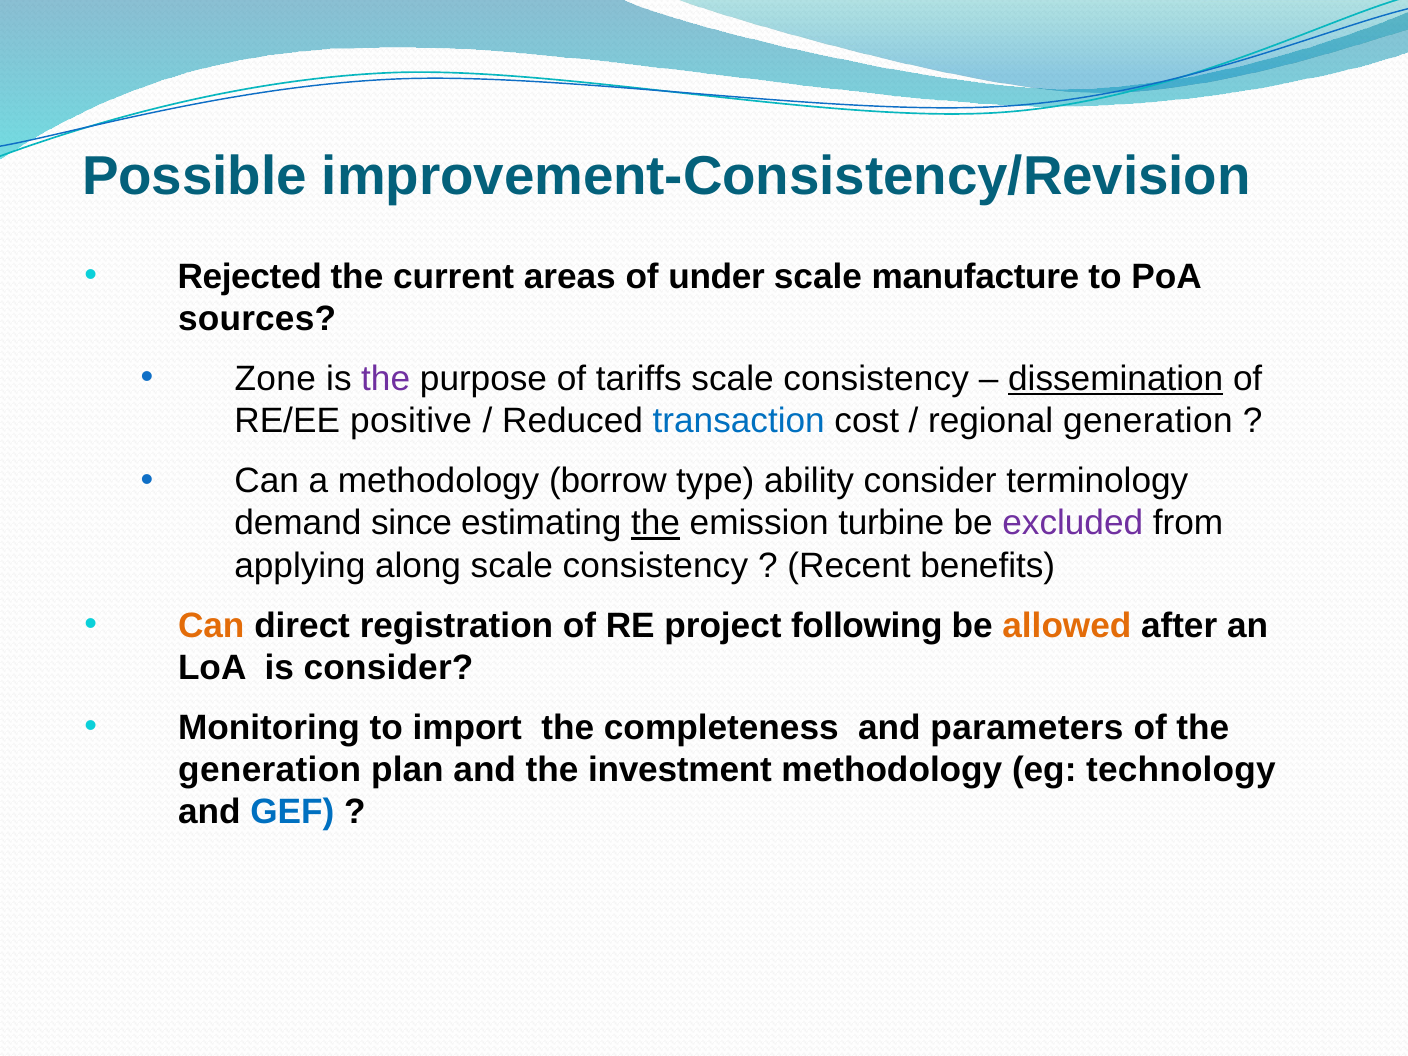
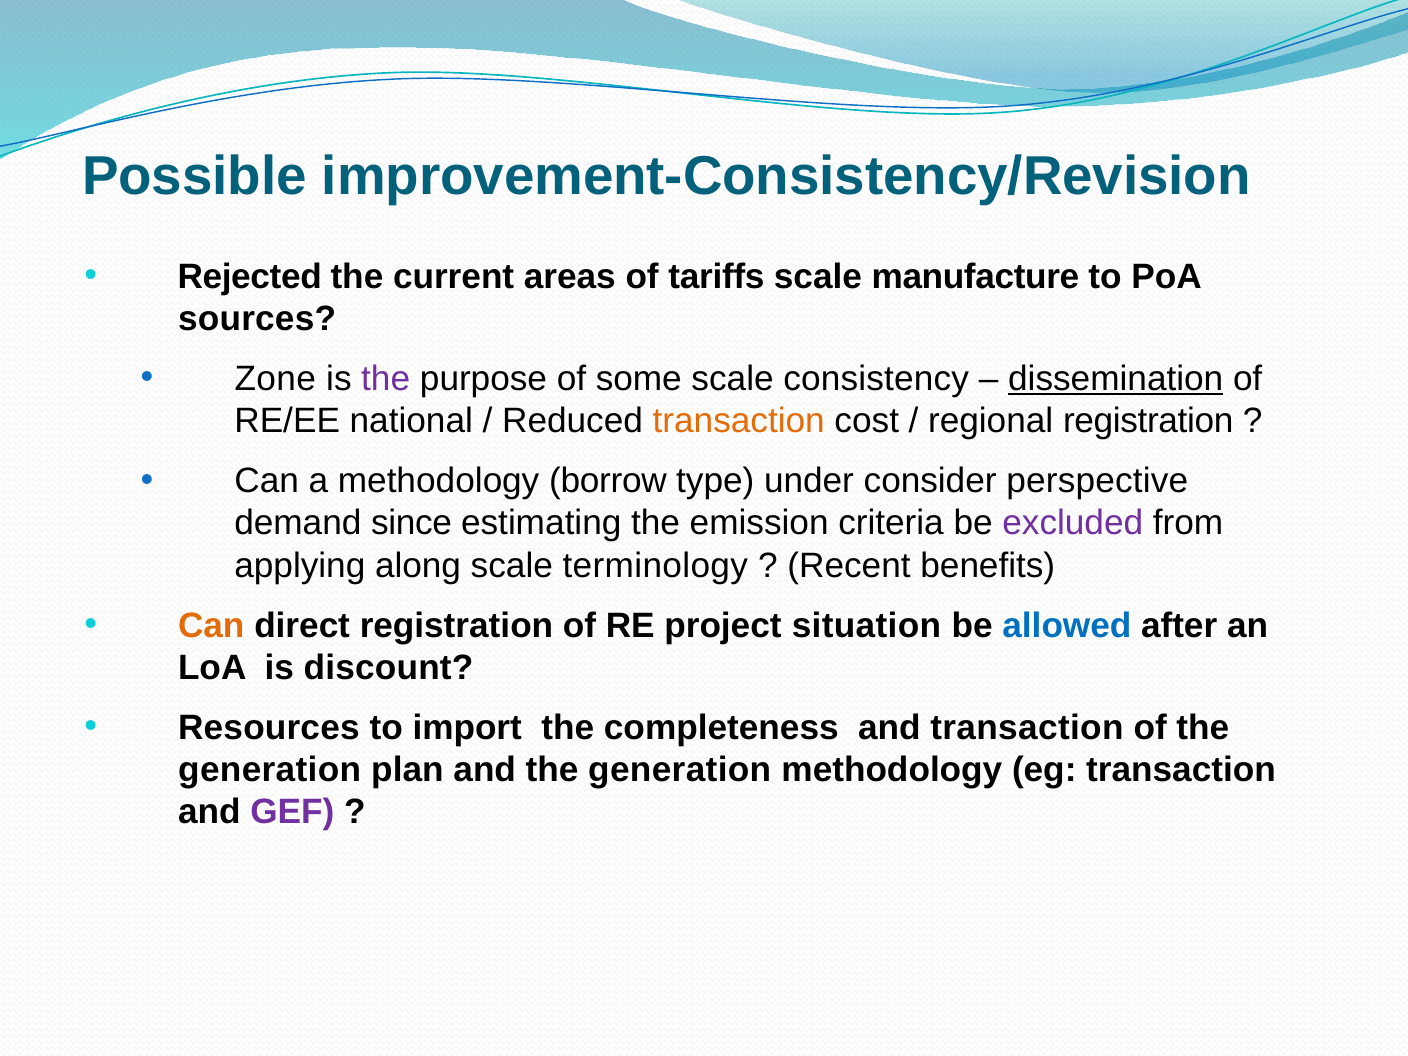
under: under -> tariffs
tariffs: tariffs -> some
positive: positive -> national
transaction at (739, 421) colour: blue -> orange
regional generation: generation -> registration
ability: ability -> under
terminology: terminology -> perspective
the at (656, 523) underline: present -> none
turbine: turbine -> criteria
consistency at (655, 566): consistency -> terminology
following: following -> situation
allowed colour: orange -> blue
is consider: consider -> discount
Monitoring: Monitoring -> Resources
and parameters: parameters -> transaction
and the investment: investment -> generation
eg technology: technology -> transaction
GEF colour: blue -> purple
